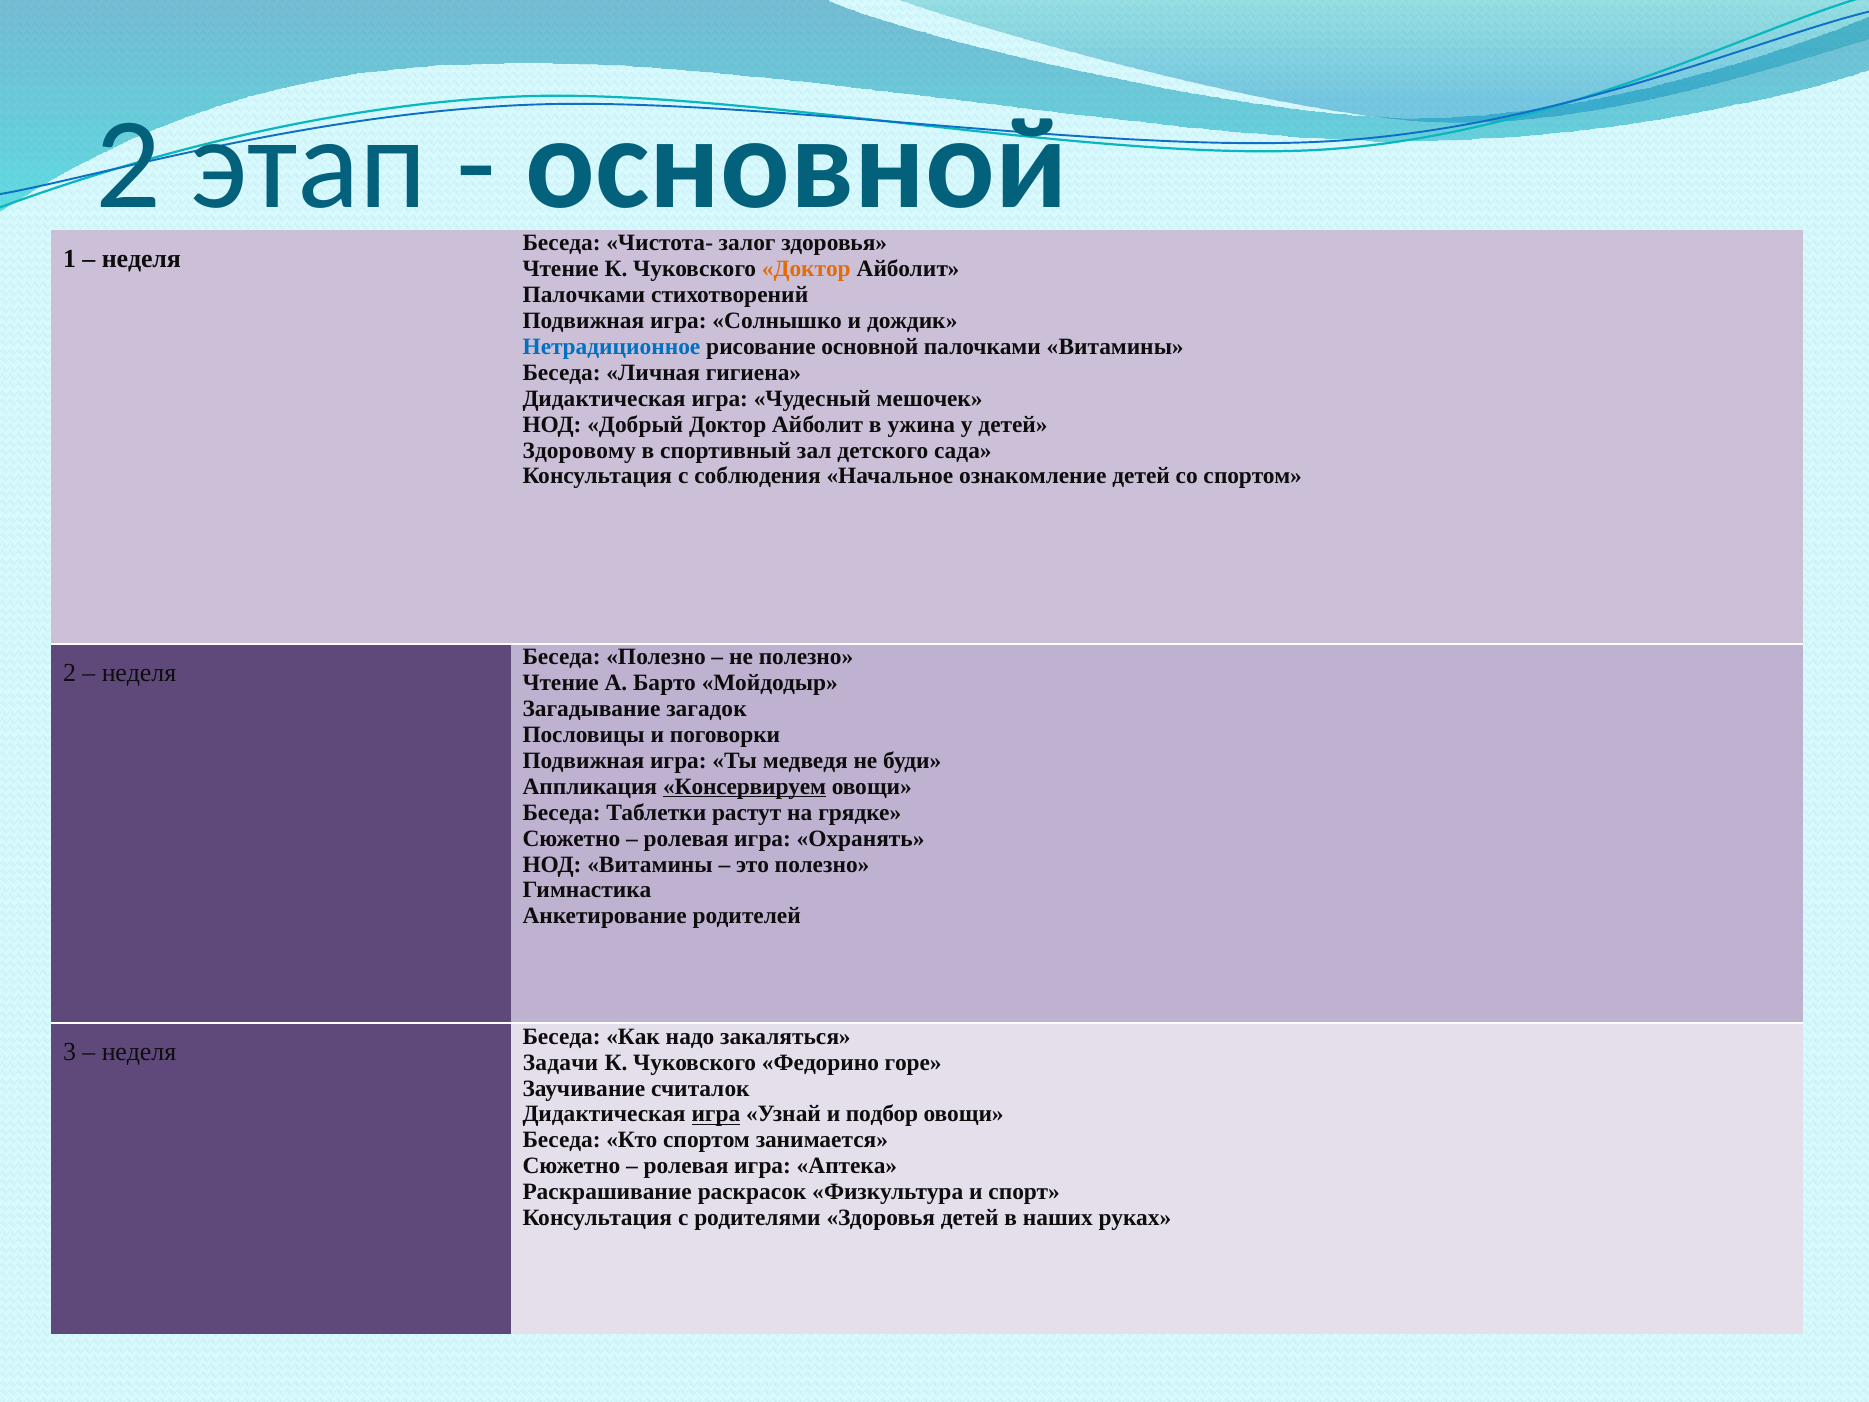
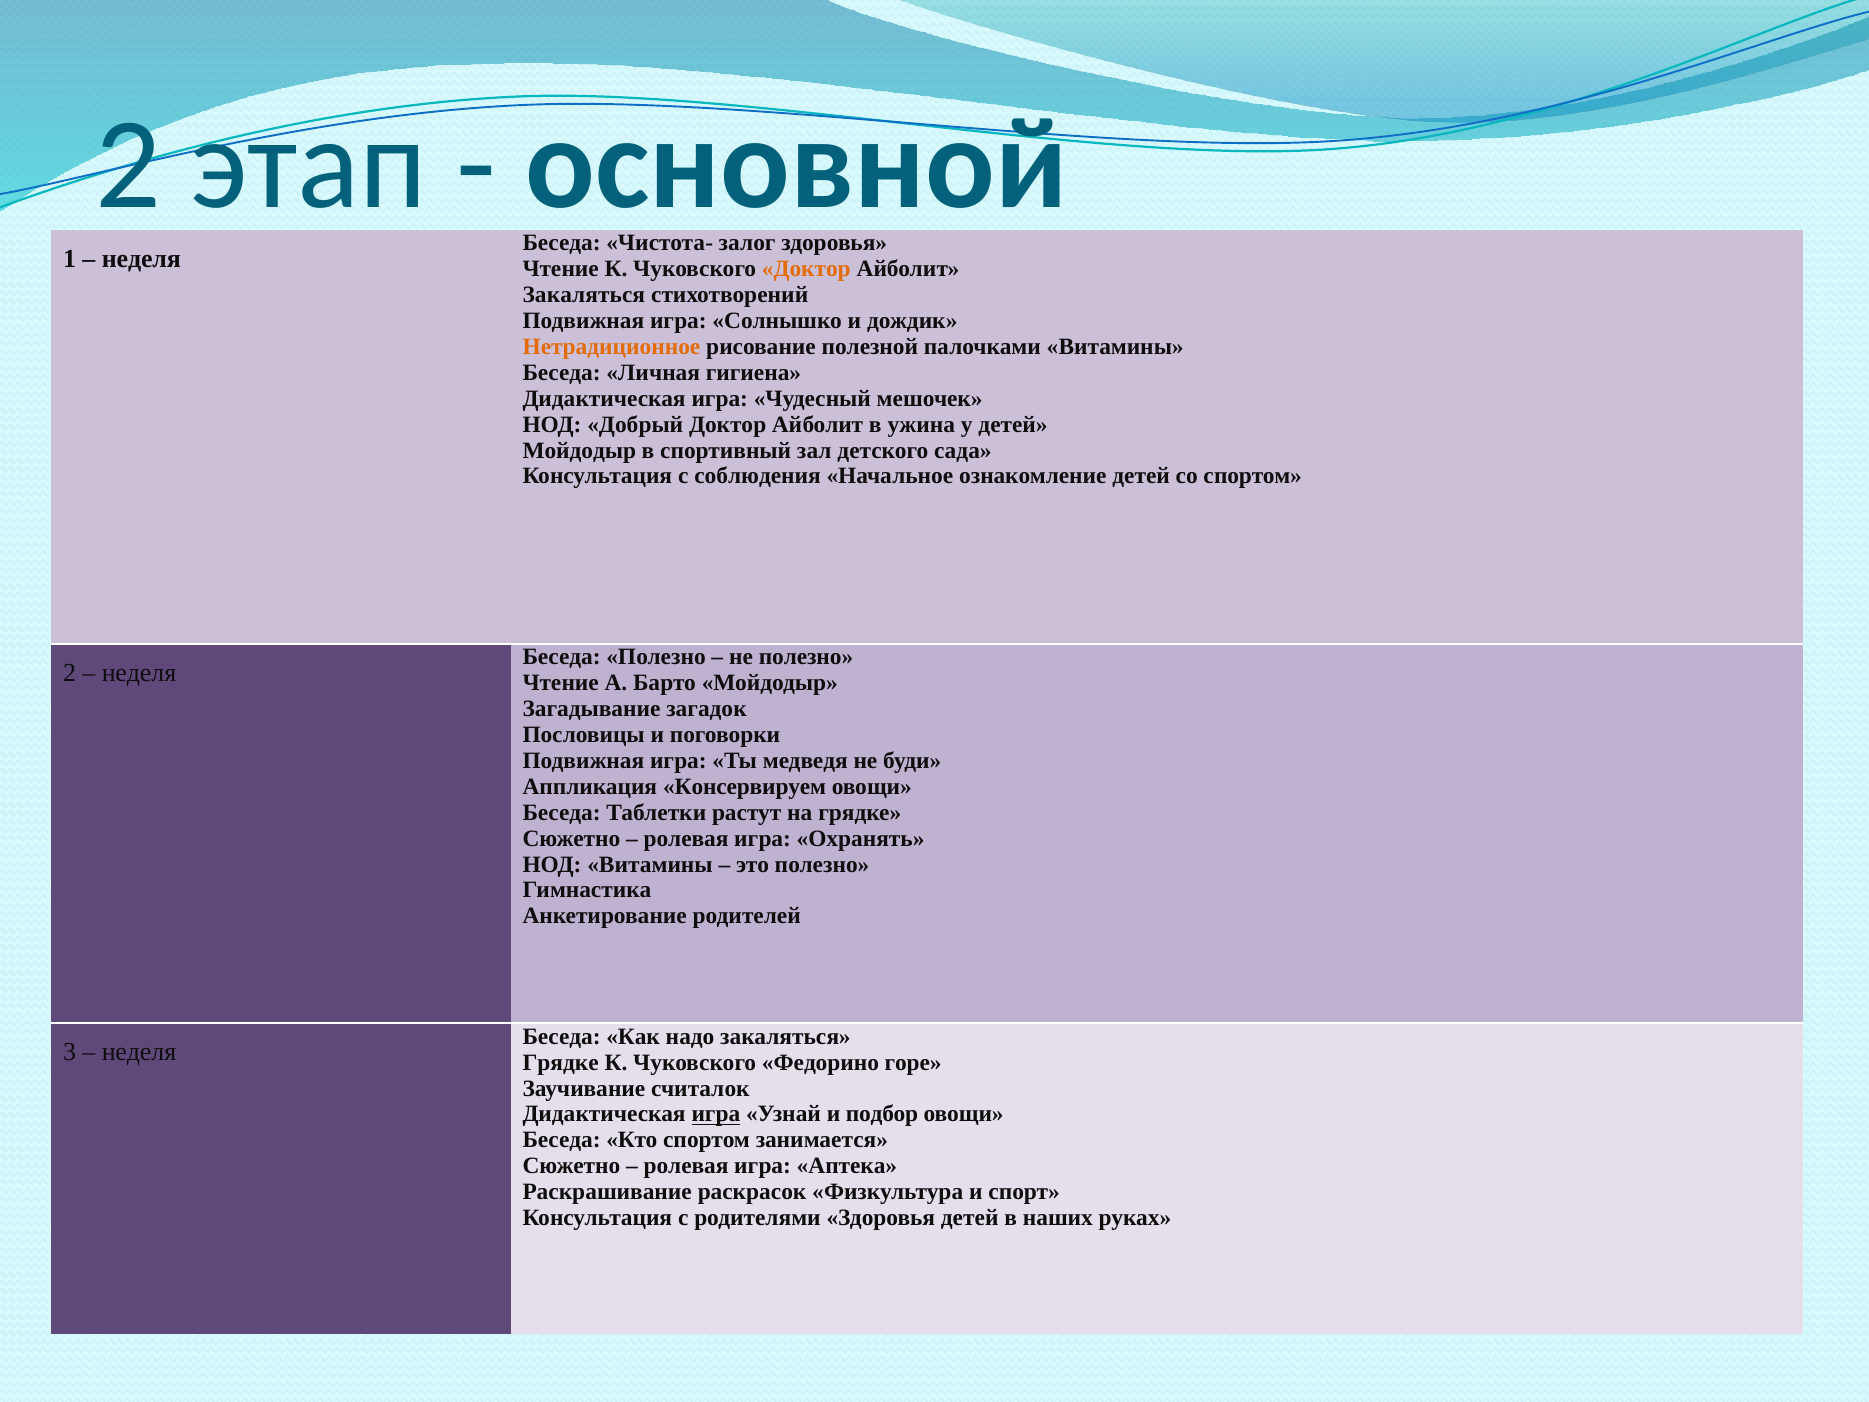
Палочками at (584, 295): Палочками -> Закаляться
Нетрадиционное colour: blue -> orange
рисование основной: основной -> полезной
Здоровому at (579, 450): Здоровому -> Мойдодыр
Консервируем underline: present -> none
Задачи at (561, 1062): Задачи -> Грядке
